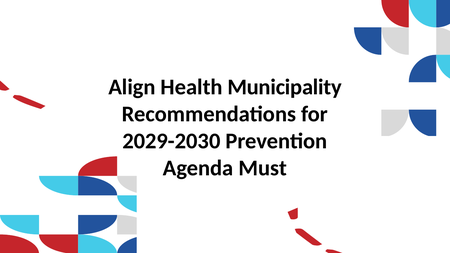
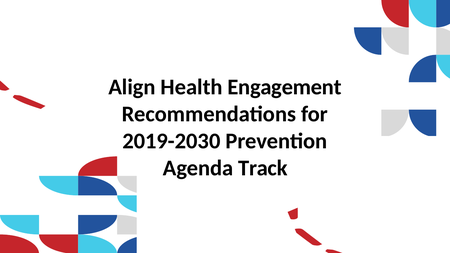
Municipality: Municipality -> Engagement
2029-2030: 2029-2030 -> 2019-2030
Must: Must -> Track
